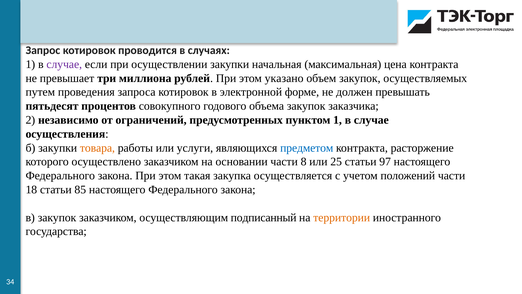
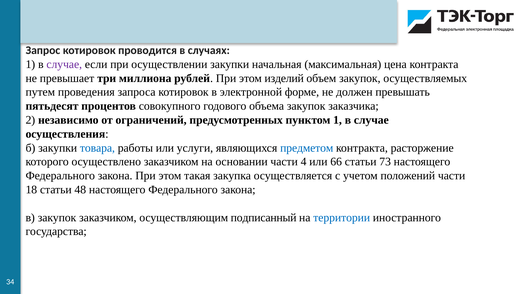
указано: указано -> изделий
товара colour: orange -> blue
8: 8 -> 4
25: 25 -> 66
97: 97 -> 73
85: 85 -> 48
территории colour: orange -> blue
